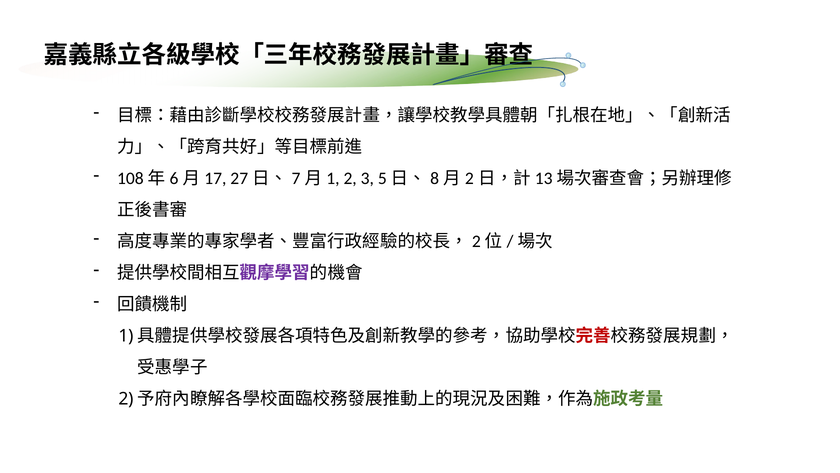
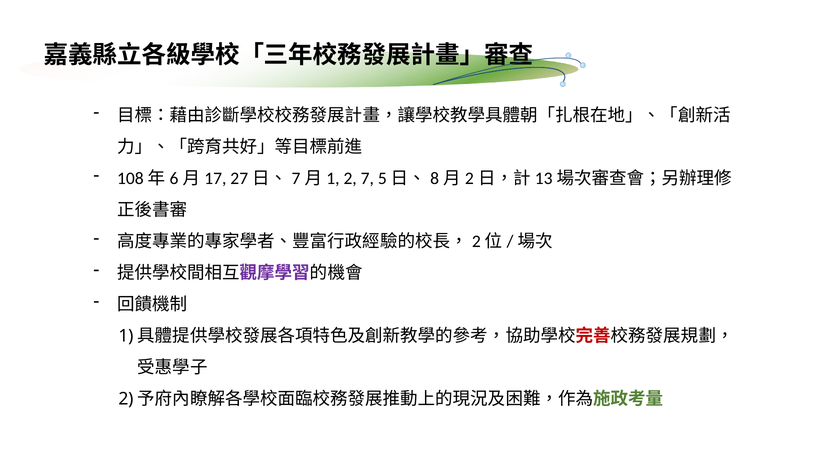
3: 3 -> 7
